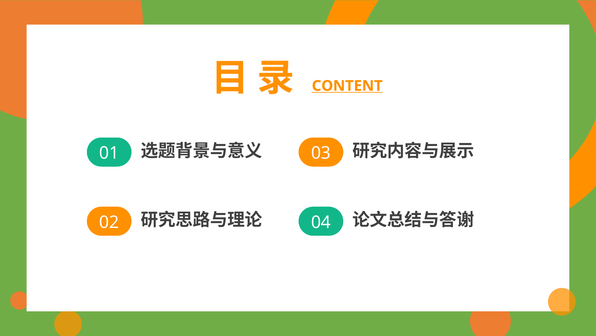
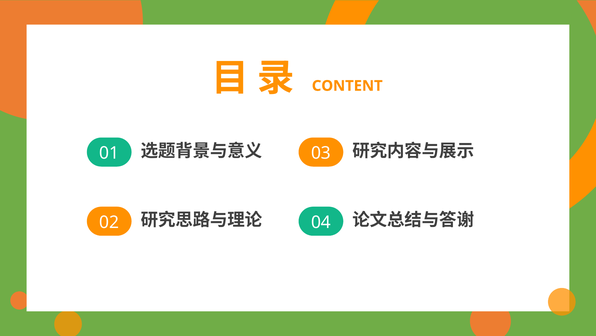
CONTENT underline: present -> none
